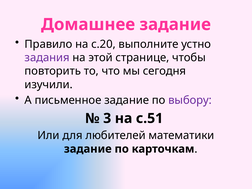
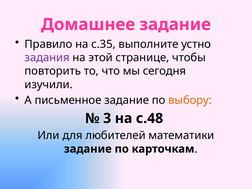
с.20: с.20 -> с.35
выбору colour: purple -> orange
с.51: с.51 -> с.48
